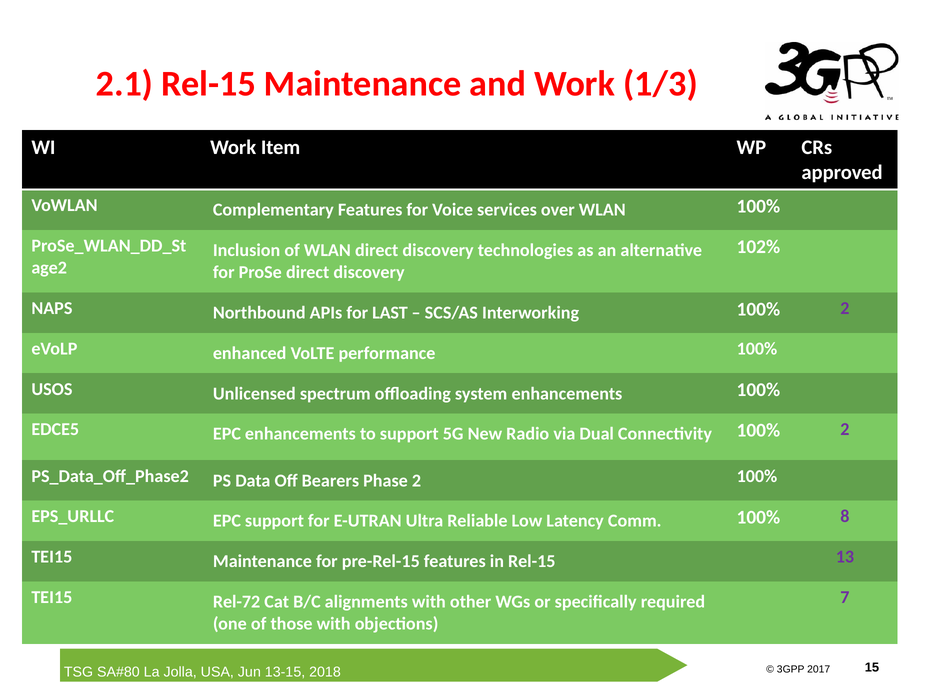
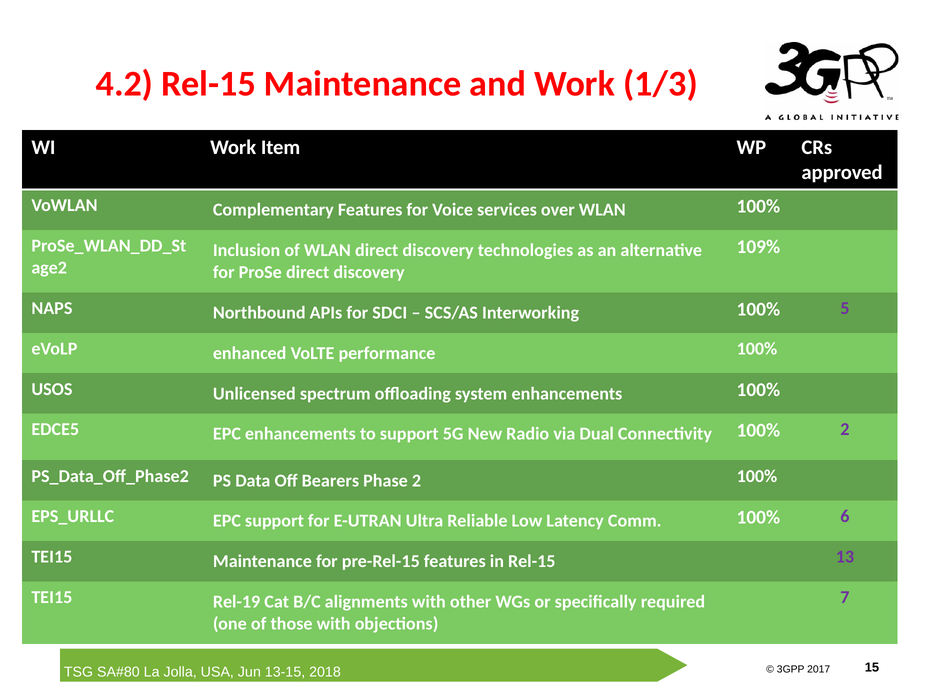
2.1: 2.1 -> 4.2
102%: 102% -> 109%
LAST: LAST -> SDCI
Interworking 100% 2: 2 -> 5
8: 8 -> 6
Rel-72: Rel-72 -> Rel-19
